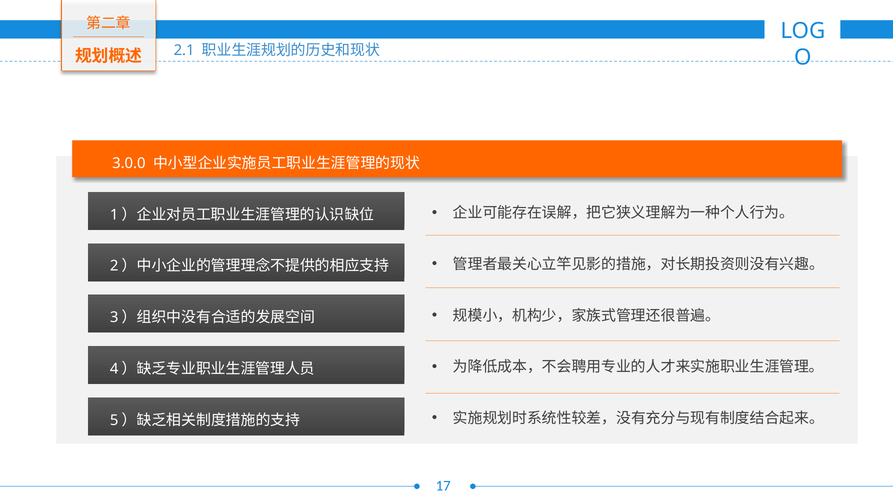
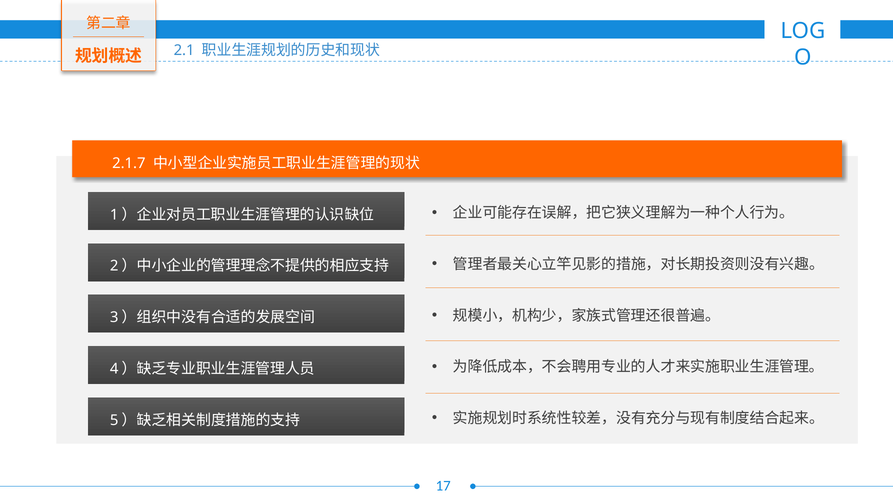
3.0.0: 3.0.0 -> 2.1.7
